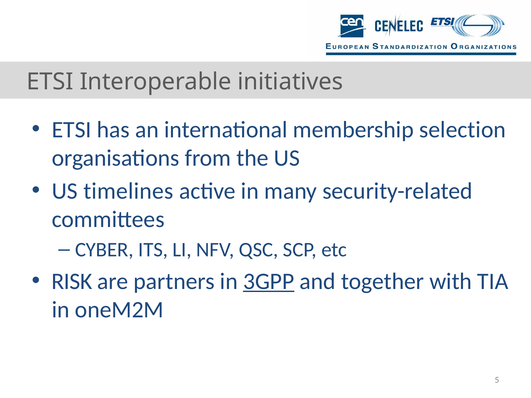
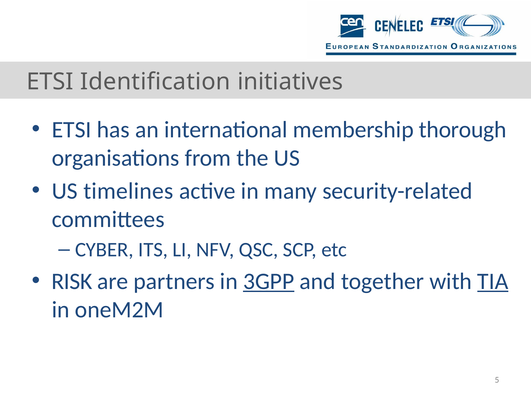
Interoperable: Interoperable -> Identification
selection: selection -> thorough
TIA underline: none -> present
